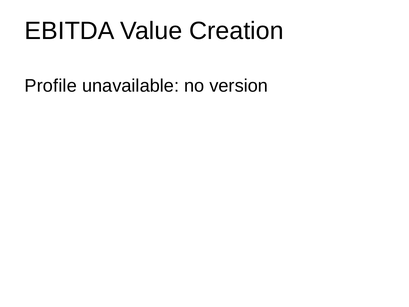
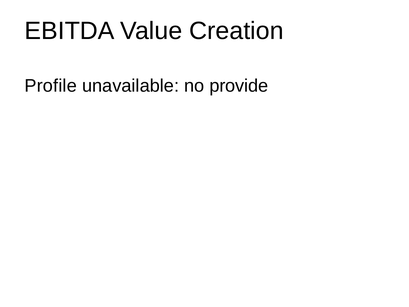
version: version -> provide
